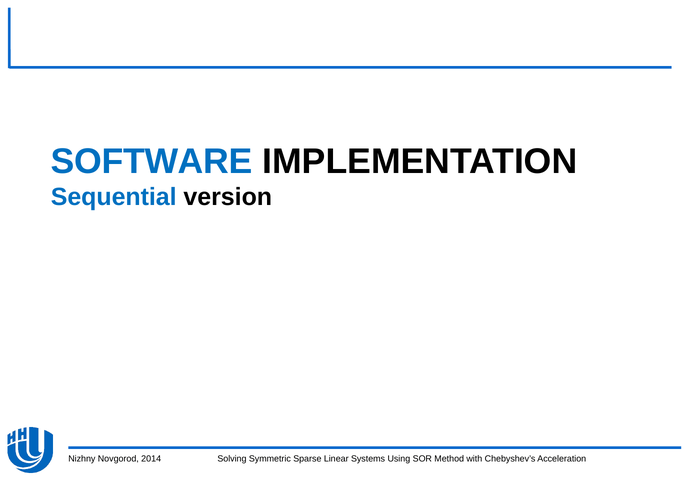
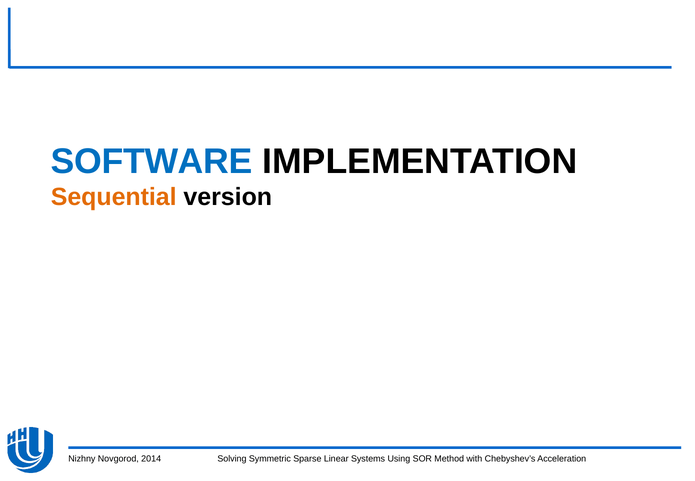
Sequential colour: blue -> orange
